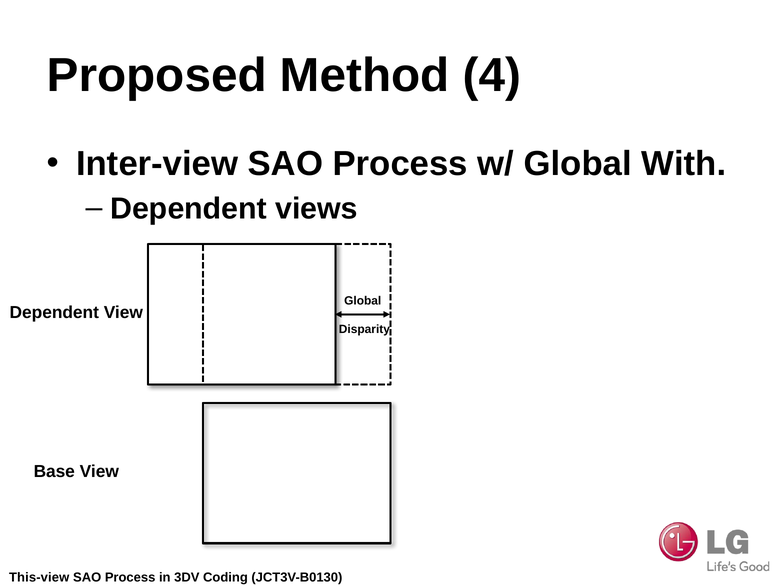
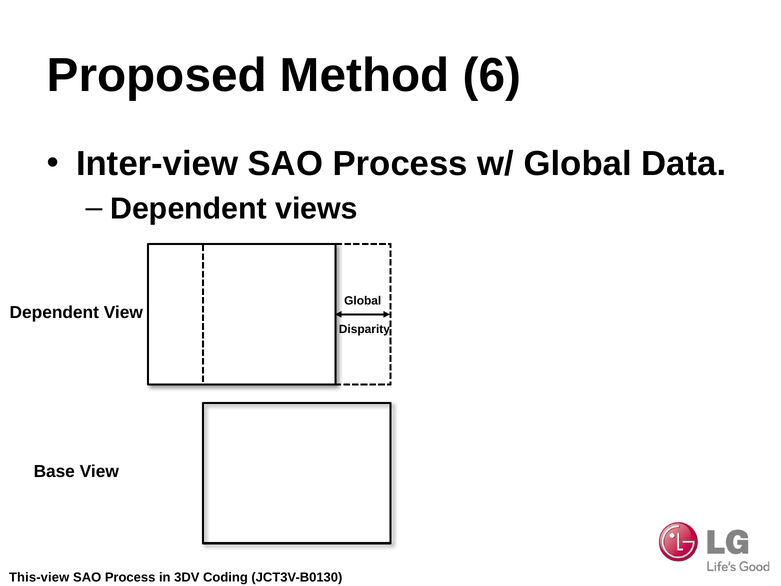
4: 4 -> 6
With: With -> Data
